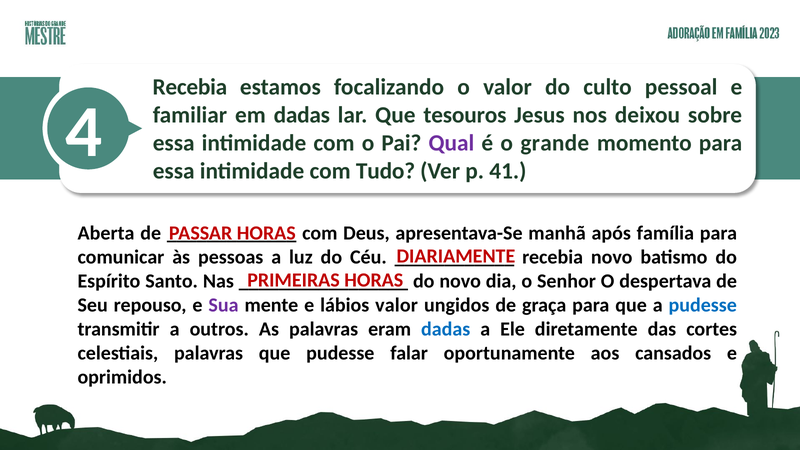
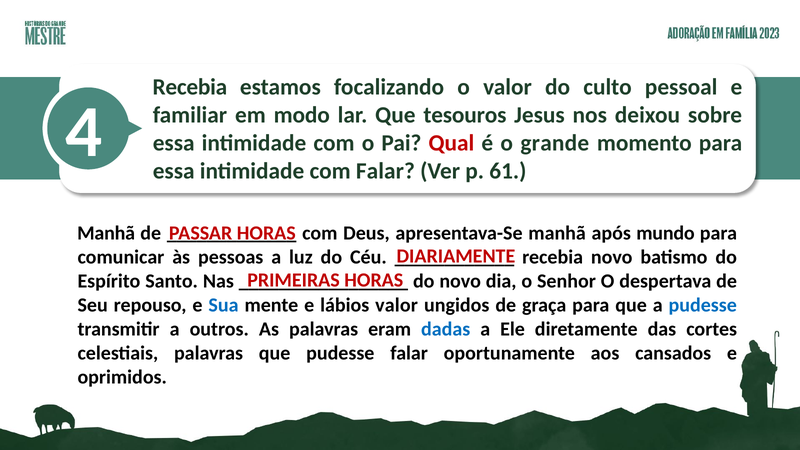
em dadas: dadas -> modo
Qual colour: purple -> red
com Tudo: Tudo -> Falar
41: 41 -> 61
Aberta at (106, 233): Aberta -> Manhã
família: família -> mundo
Sua colour: purple -> blue
